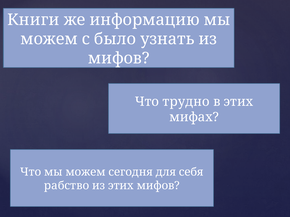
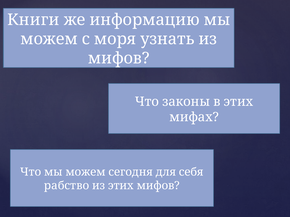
было: было -> моря
трудно: трудно -> законы
